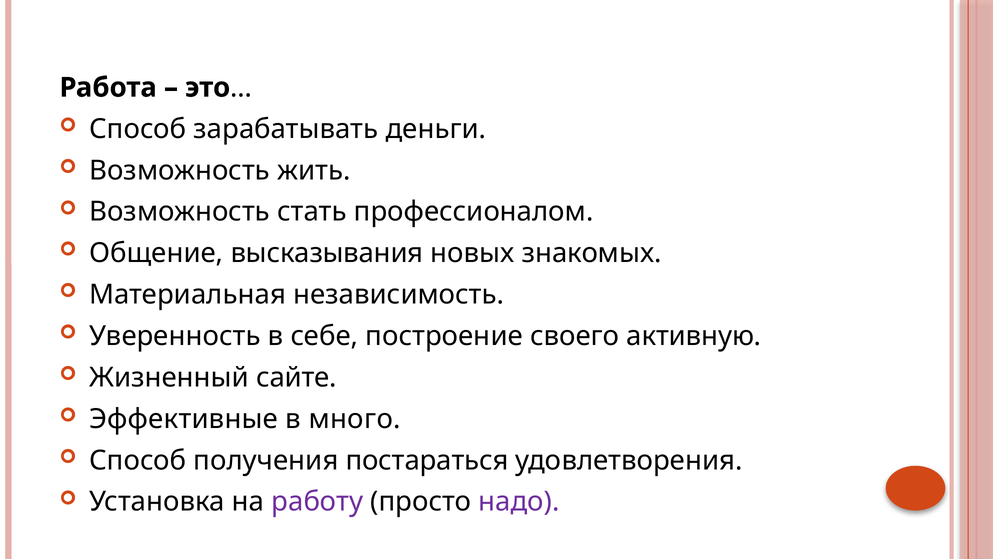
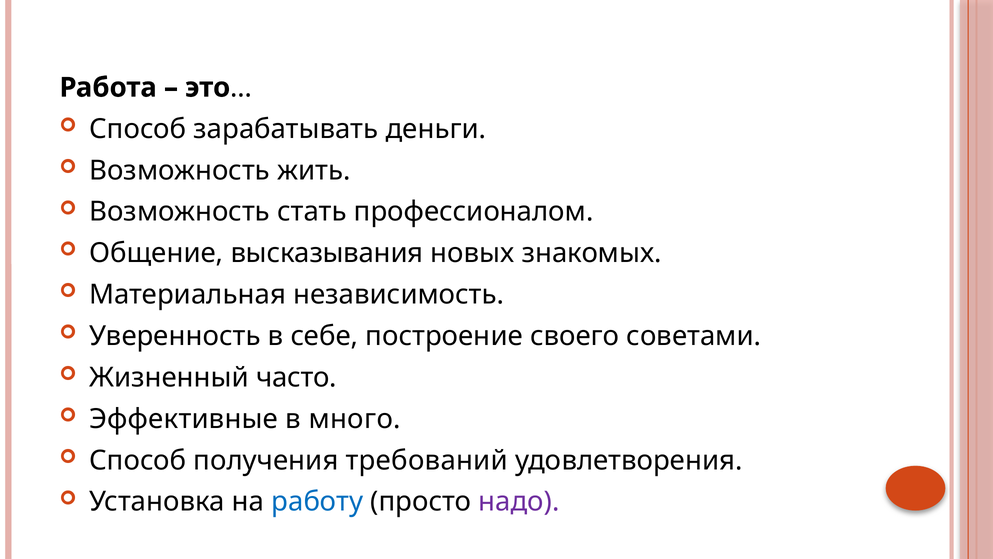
активную: активную -> советами
сайте: сайте -> часто
постараться: постараться -> требований
работу colour: purple -> blue
